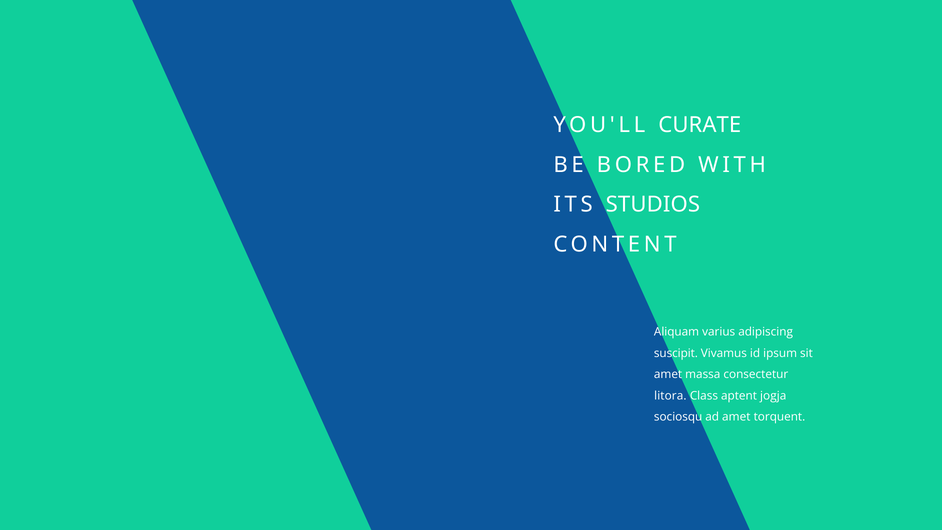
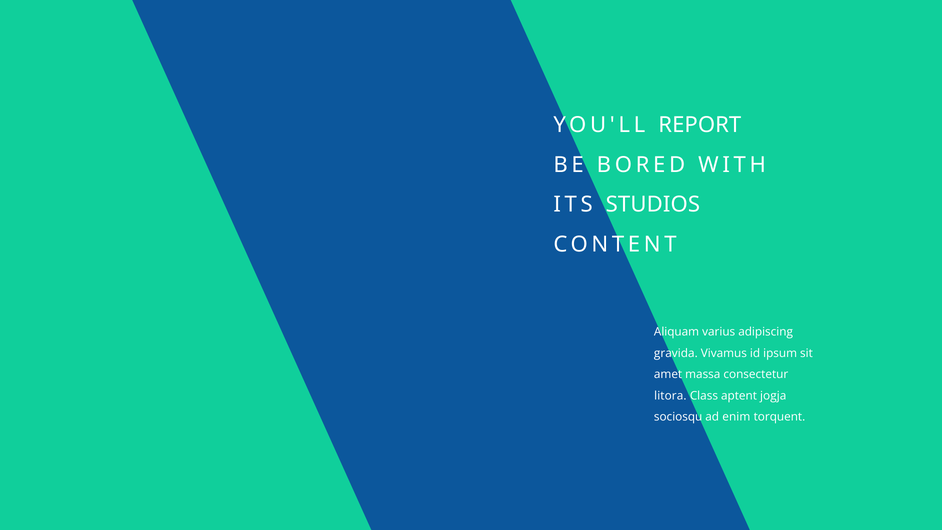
CURATE: CURATE -> REPORT
suscipit: suscipit -> gravida
ad amet: amet -> enim
